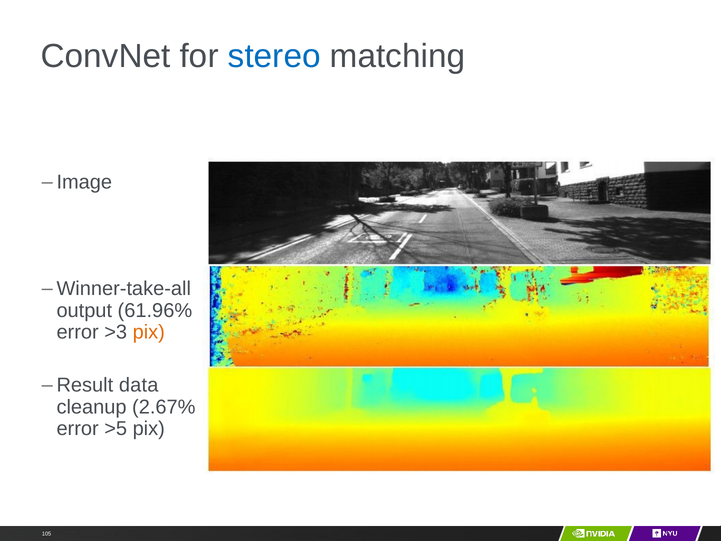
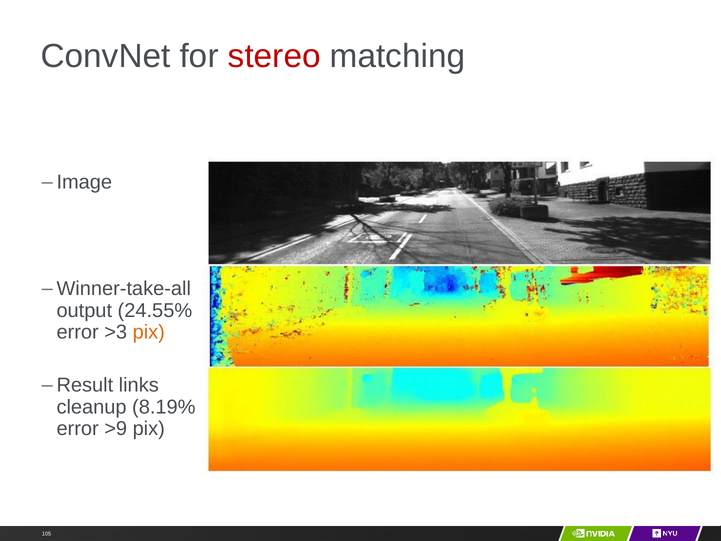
stereo colour: blue -> red
61.96%: 61.96% -> 24.55%
data: data -> links
2.67%: 2.67% -> 8.19%
>5: >5 -> >9
